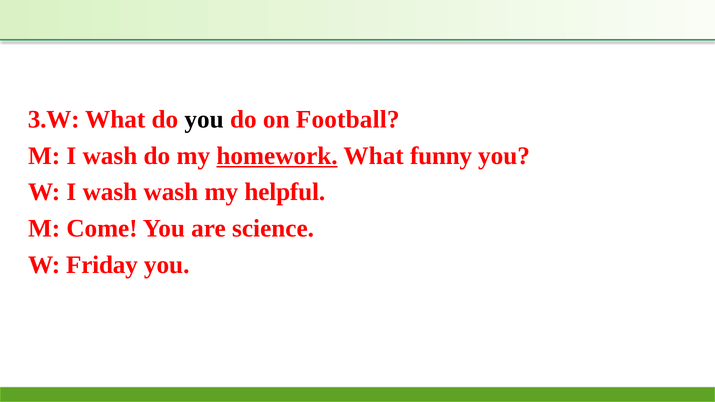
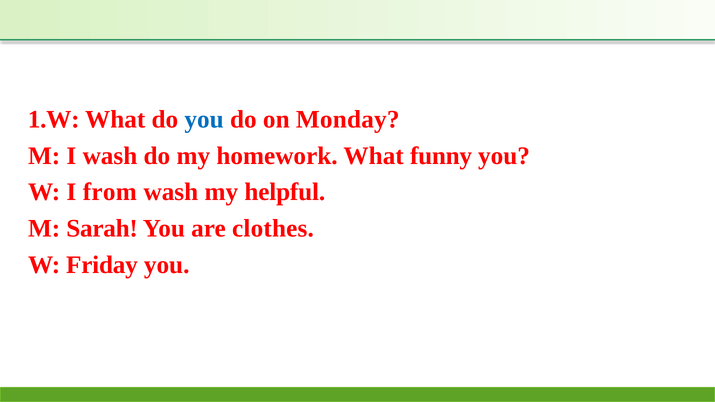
3.W: 3.W -> 1.W
you at (204, 120) colour: black -> blue
Football: Football -> Monday
homework underline: present -> none
W I wash: wash -> from
Come: Come -> Sarah
science: science -> clothes
